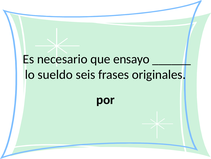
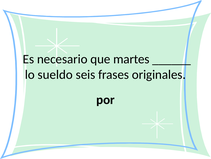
ensayo: ensayo -> martes
